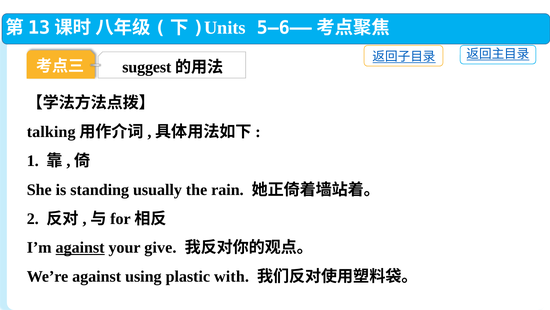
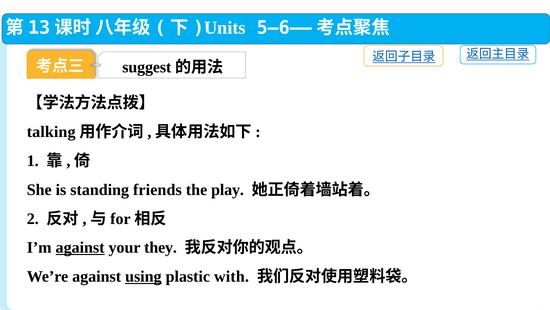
usually: usually -> friends
rain: rain -> play
give: give -> they
using underline: none -> present
